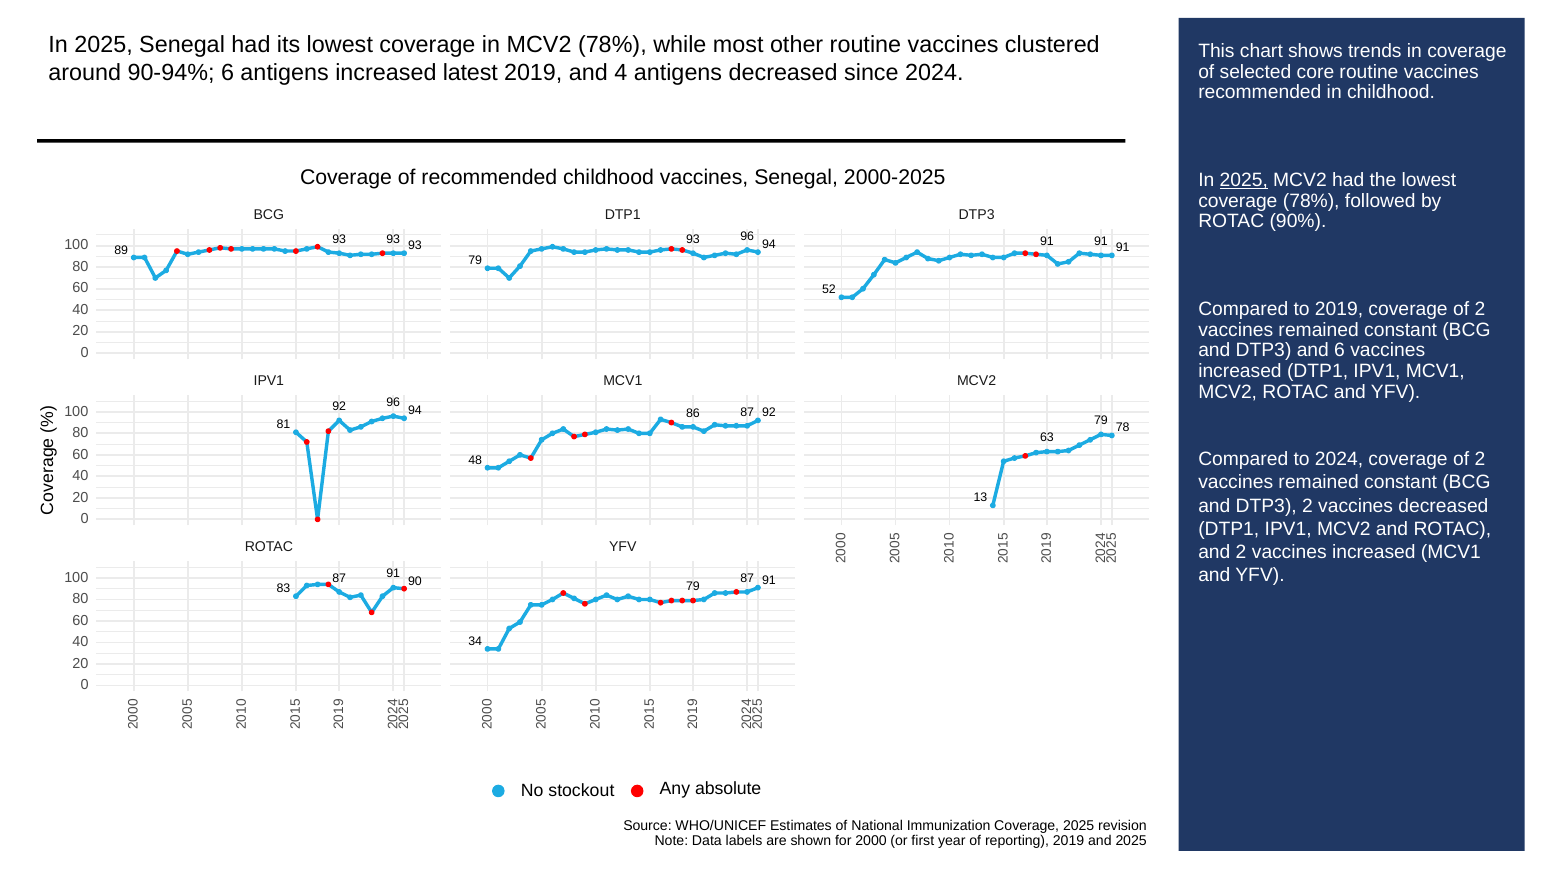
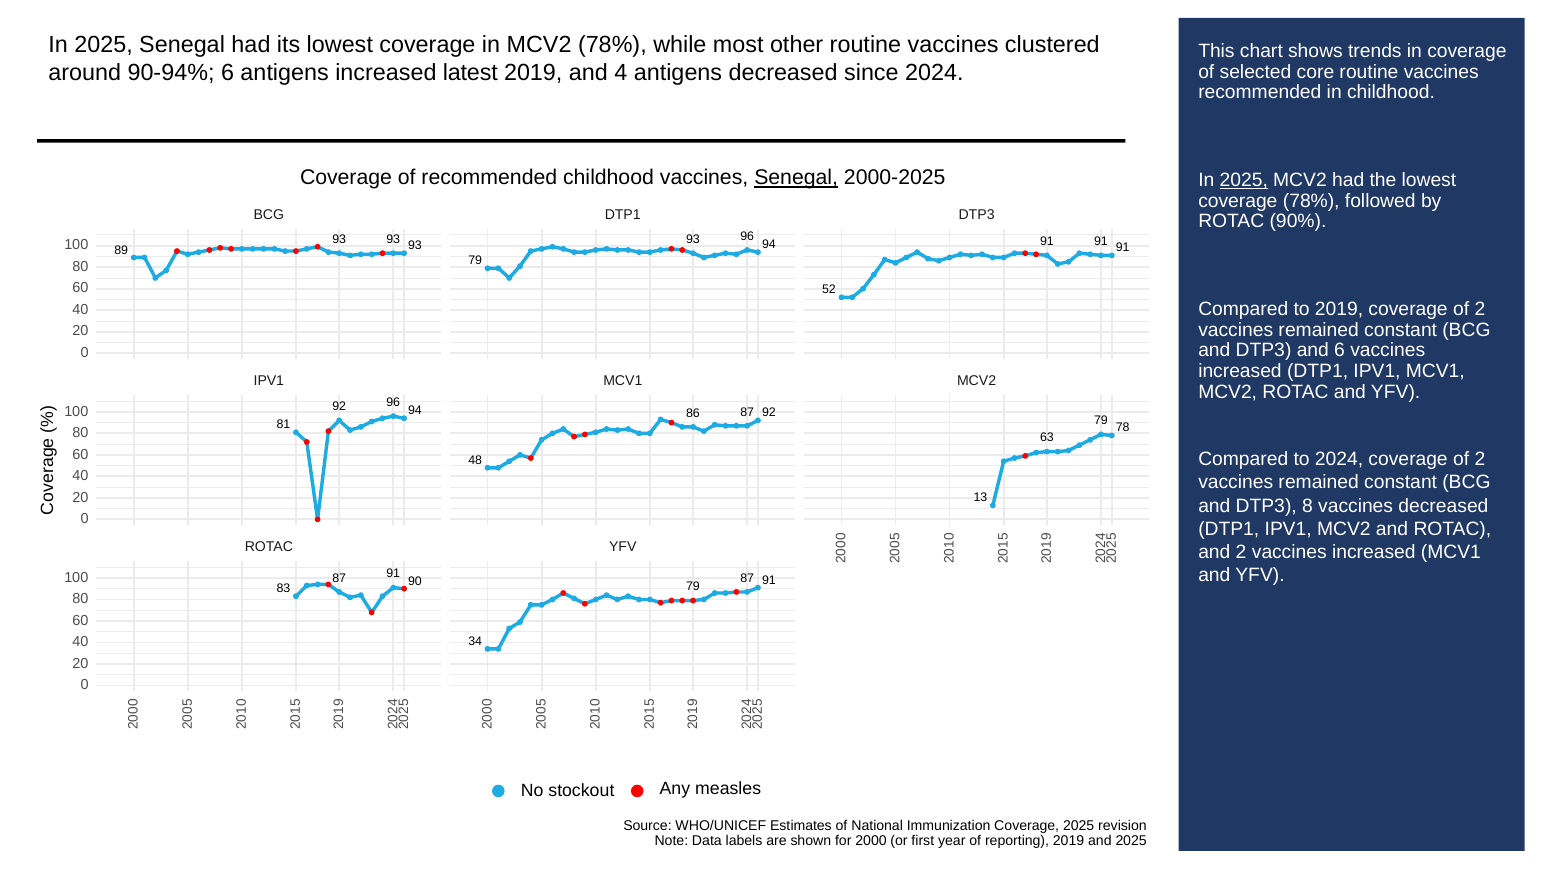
Senegal at (796, 178) underline: none -> present
and DTP3 2: 2 -> 8
absolute: absolute -> measles
